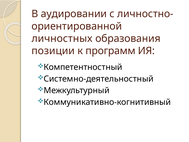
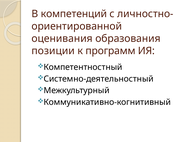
аудировании: аудировании -> компетенций
личностных: личностных -> оценивания
